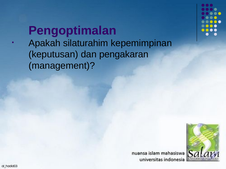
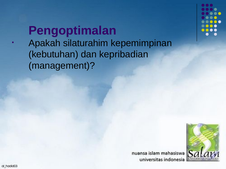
keputusan: keputusan -> kebutuhan
pengakaran: pengakaran -> kepribadian
